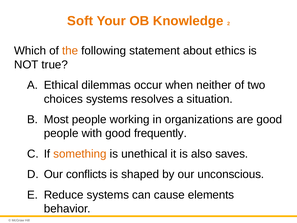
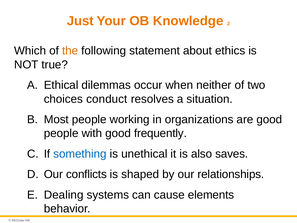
Soft: Soft -> Just
choices systems: systems -> conduct
something colour: orange -> blue
unconscious: unconscious -> relationships
Reduce: Reduce -> Dealing
